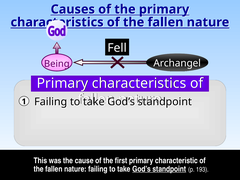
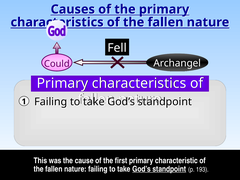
Being: Being -> Could
